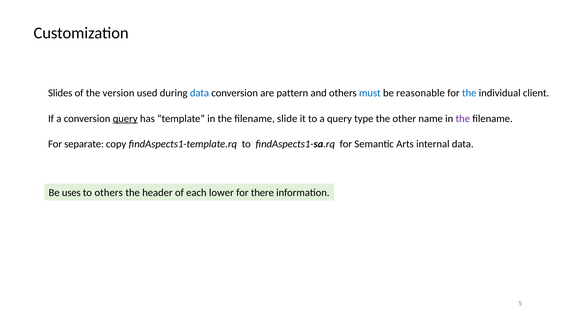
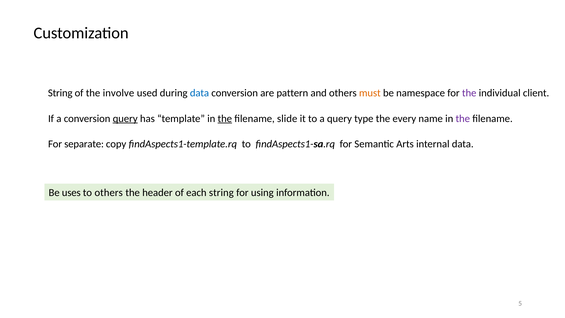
Slides at (60, 93): Slides -> String
version: version -> involve
must colour: blue -> orange
reasonable: reasonable -> namespace
the at (469, 93) colour: blue -> purple
the at (225, 118) underline: none -> present
other: other -> every
each lower: lower -> string
there: there -> using
